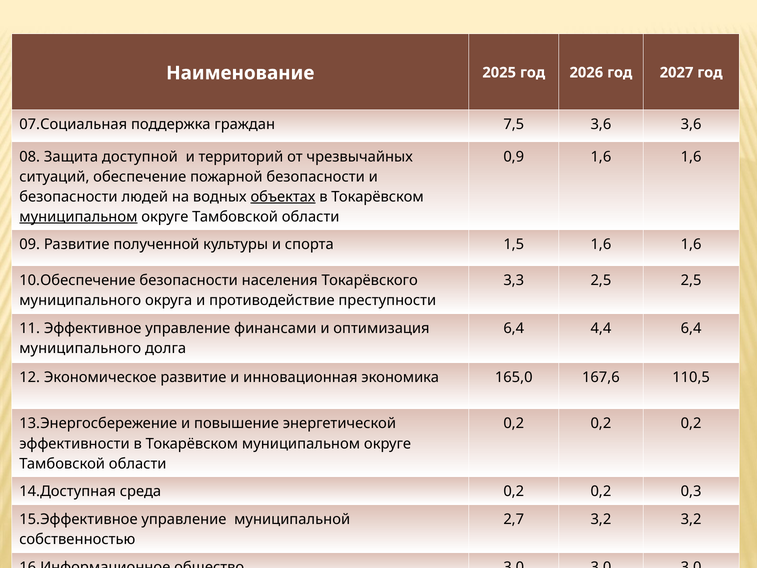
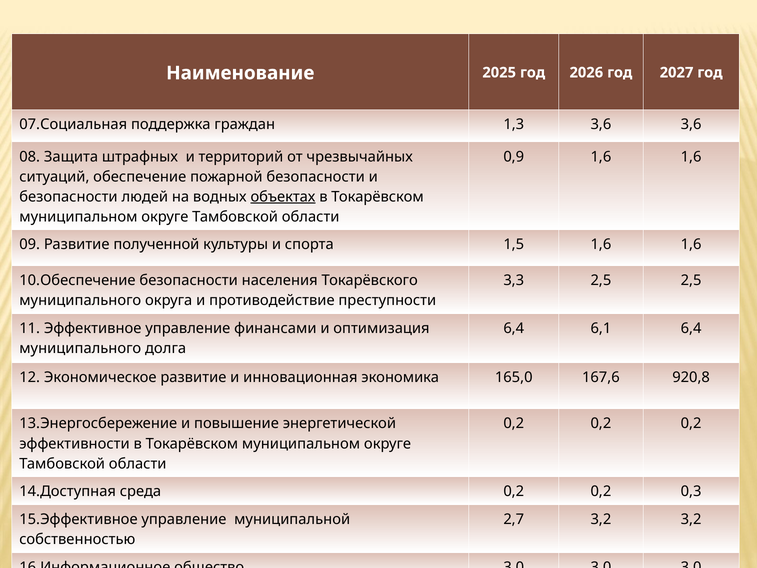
граждан 7,5: 7,5 -> 1,3
доступной: доступной -> штрафных
муниципальном at (78, 217) underline: present -> none
4,4: 4,4 -> 6,1
110,5: 110,5 -> 920,8
